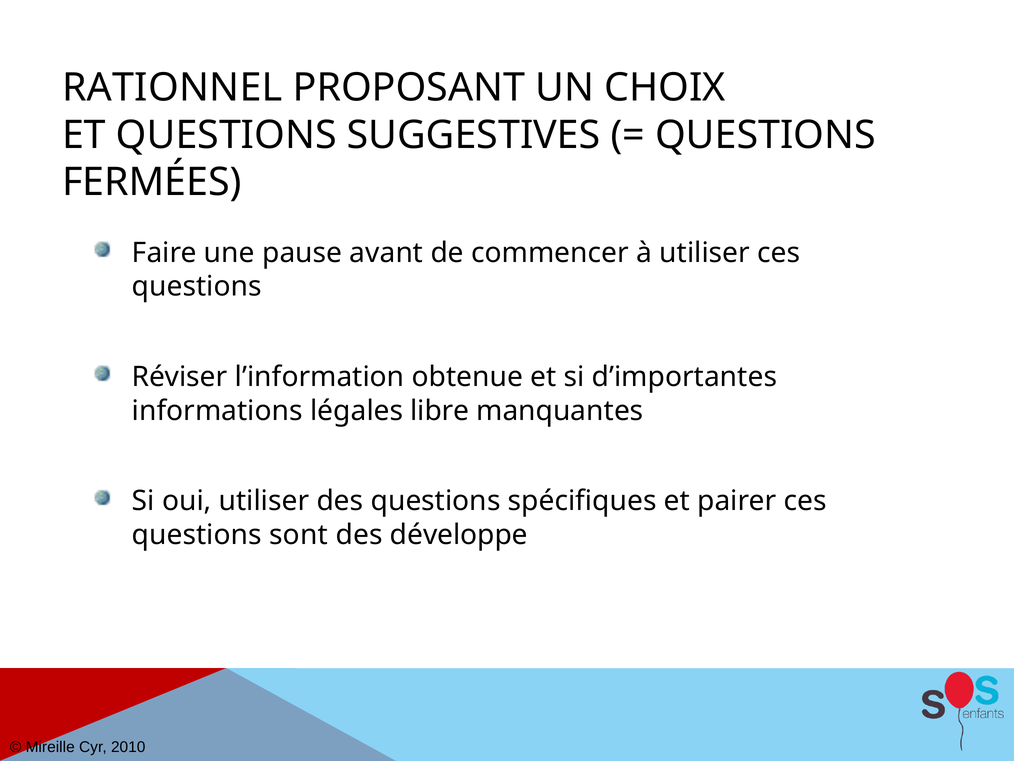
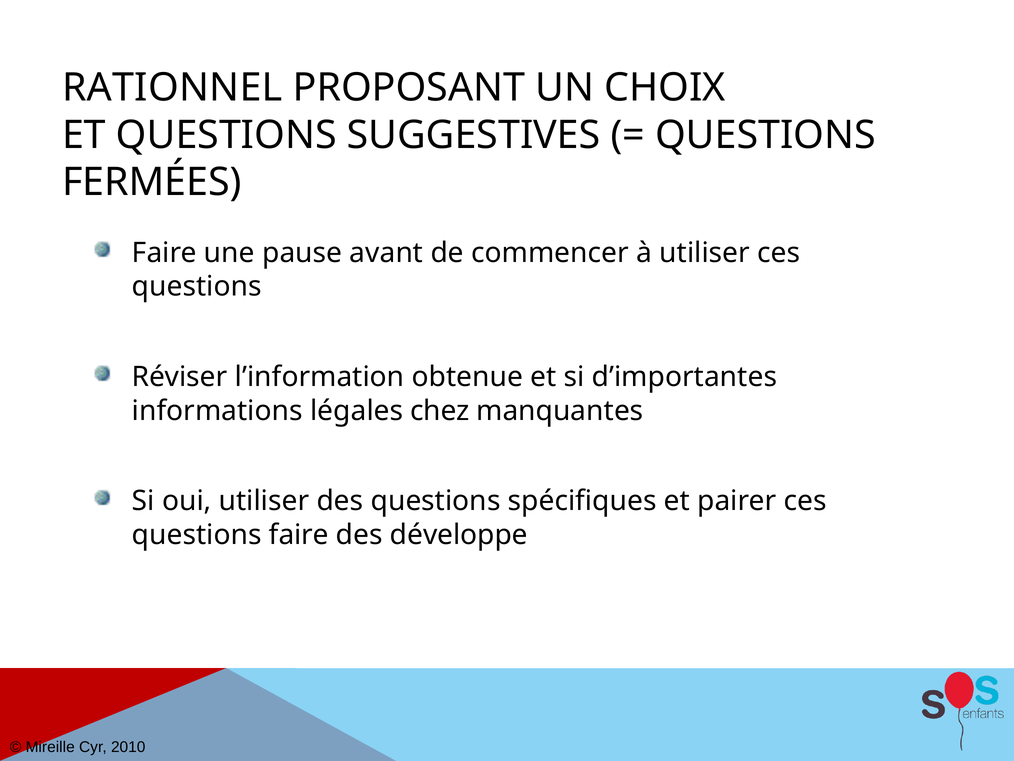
libre: libre -> chez
questions sont: sont -> faire
